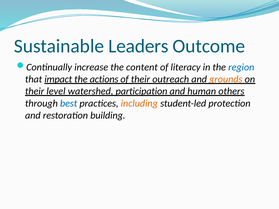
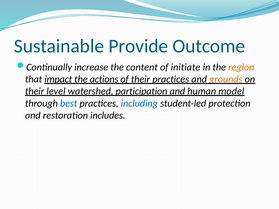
Leaders: Leaders -> Provide
literacy: literacy -> initiate
region colour: blue -> orange
their outreach: outreach -> practices
others: others -> model
including colour: orange -> blue
building: building -> includes
